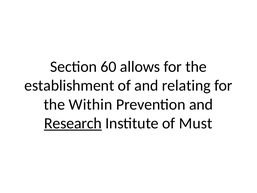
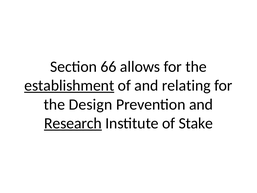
60: 60 -> 66
establishment underline: none -> present
Within: Within -> Design
Must: Must -> Stake
